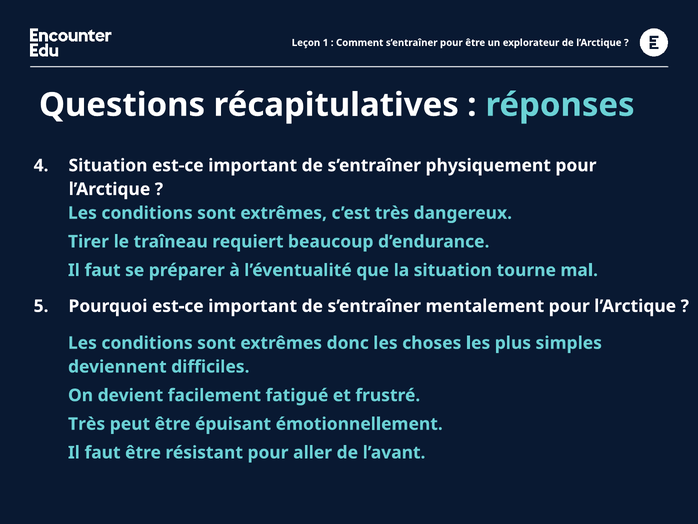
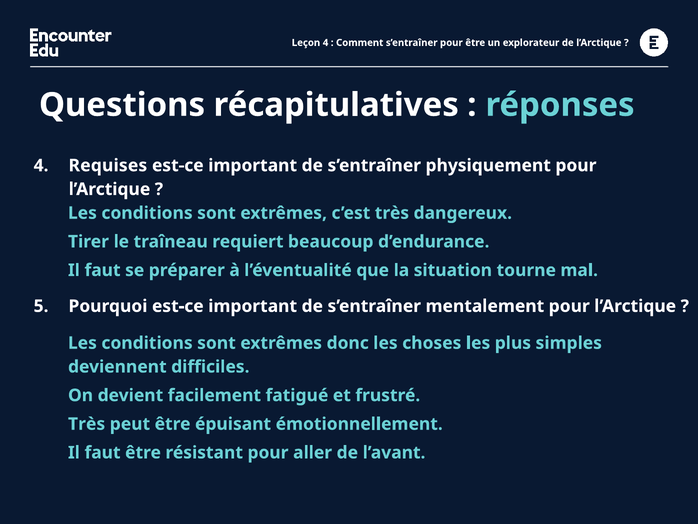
Leçon 1: 1 -> 4
Situation at (108, 165): Situation -> Requises
